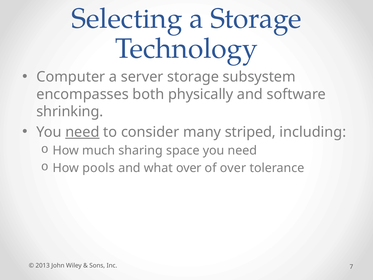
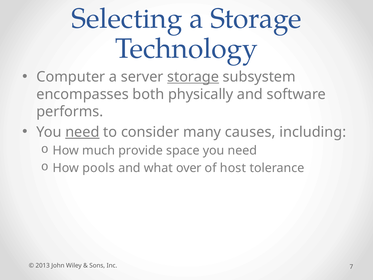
storage at (193, 77) underline: none -> present
shrinking: shrinking -> performs
striped: striped -> causes
sharing: sharing -> provide
of over: over -> host
